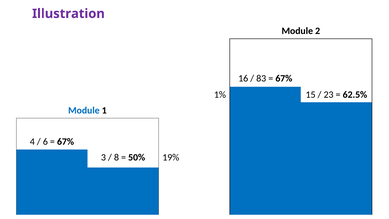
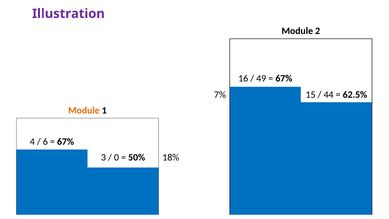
83: 83 -> 49
1%: 1% -> 7%
23: 23 -> 44
Module at (84, 110) colour: blue -> orange
8: 8 -> 0
19%: 19% -> 18%
